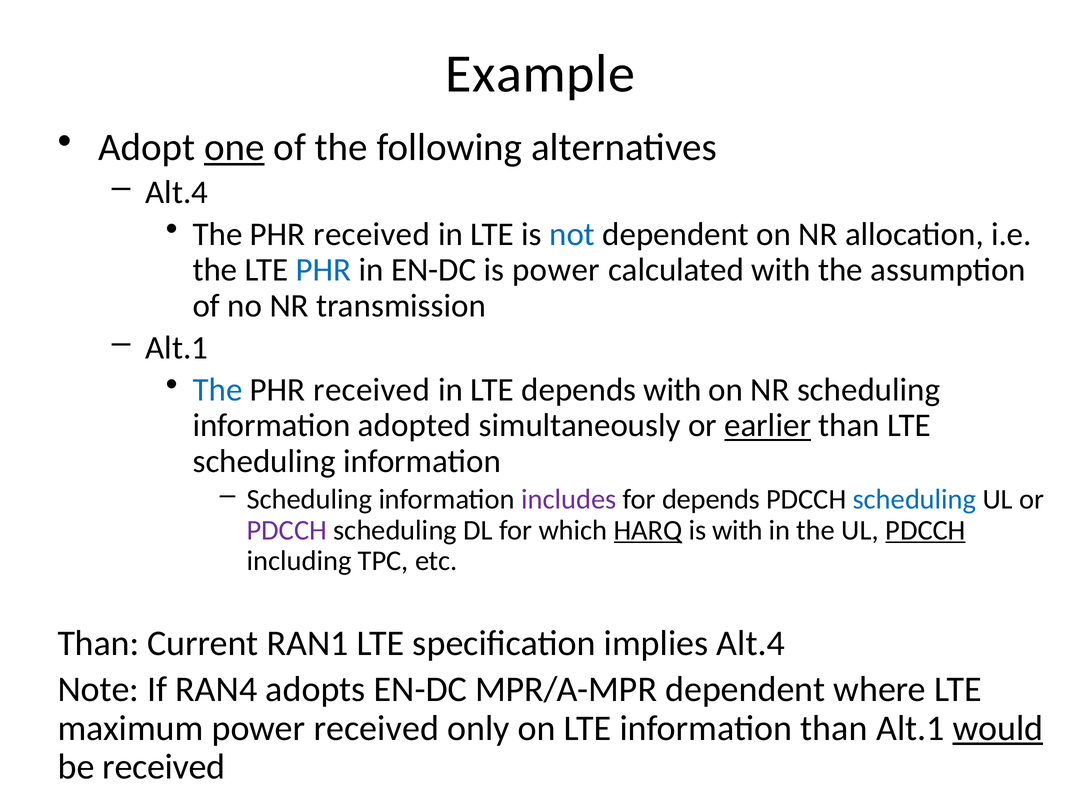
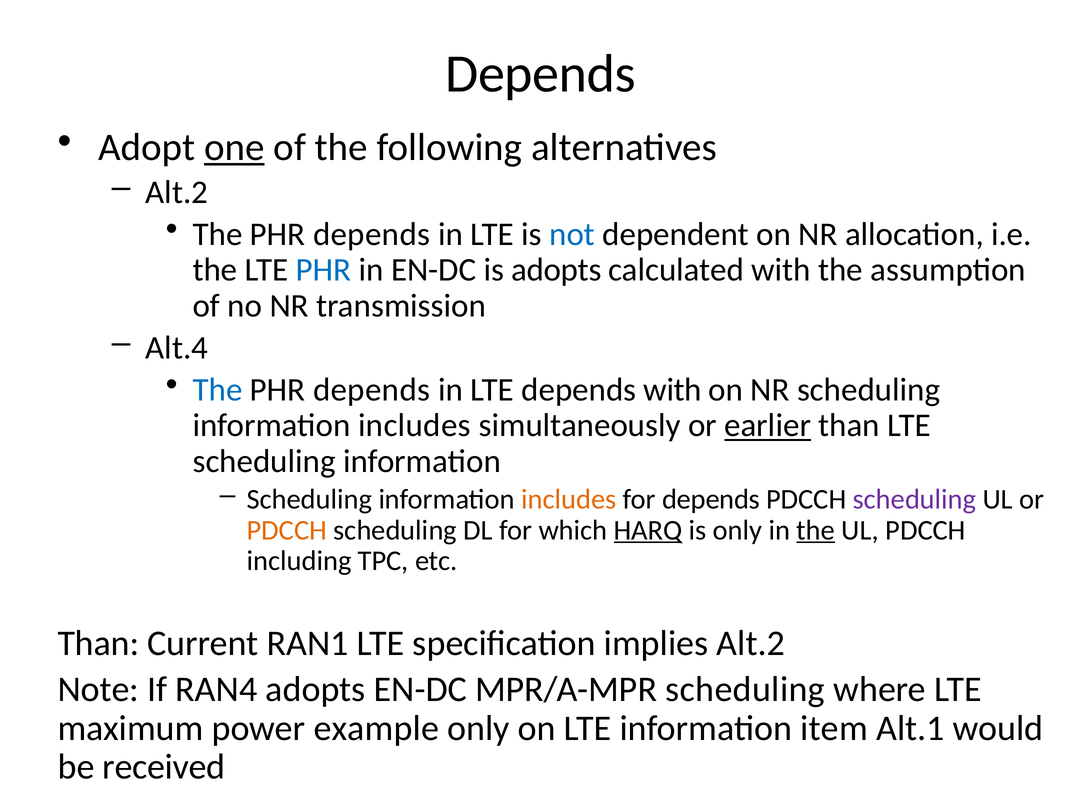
Example at (540, 74): Example -> Depends
Alt.4 at (177, 192): Alt.4 -> Alt.2
received at (372, 234): received -> depends
is power: power -> adopts
Alt.1 at (177, 348): Alt.1 -> Alt.4
received at (372, 390): received -> depends
adopted at (415, 425): adopted -> includes
includes at (569, 499) colour: purple -> orange
scheduling at (915, 499) colour: blue -> purple
PDCCH at (287, 530) colour: purple -> orange
is with: with -> only
the at (816, 530) underline: none -> present
PDCCH at (926, 530) underline: present -> none
implies Alt.4: Alt.4 -> Alt.2
MPR/A-MPR dependent: dependent -> scheduling
power received: received -> example
information than: than -> item
would underline: present -> none
